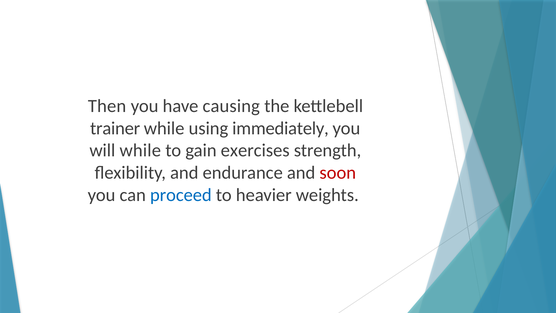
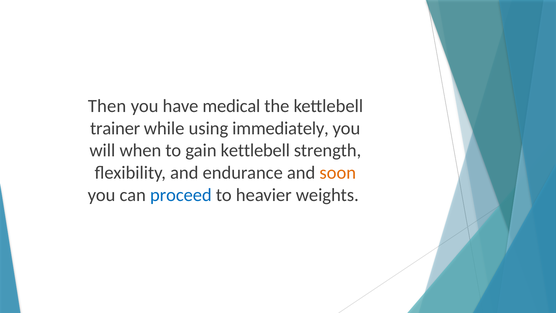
causing: causing -> medical
will while: while -> when
gain exercises: exercises -> kettlebell
soon colour: red -> orange
